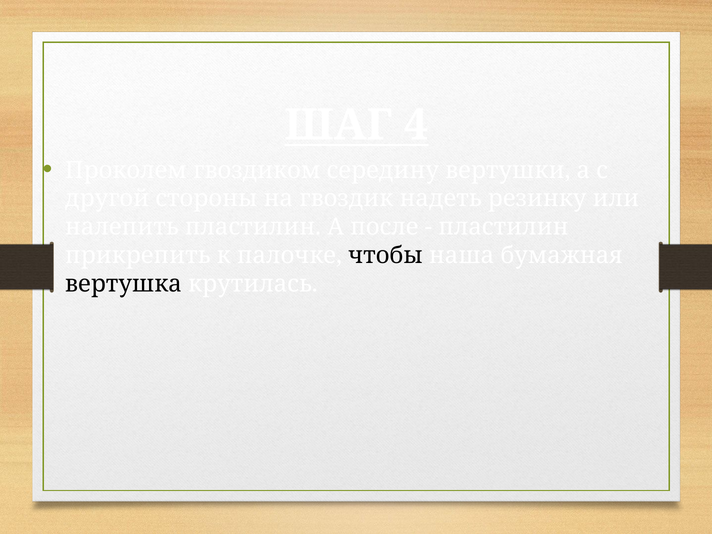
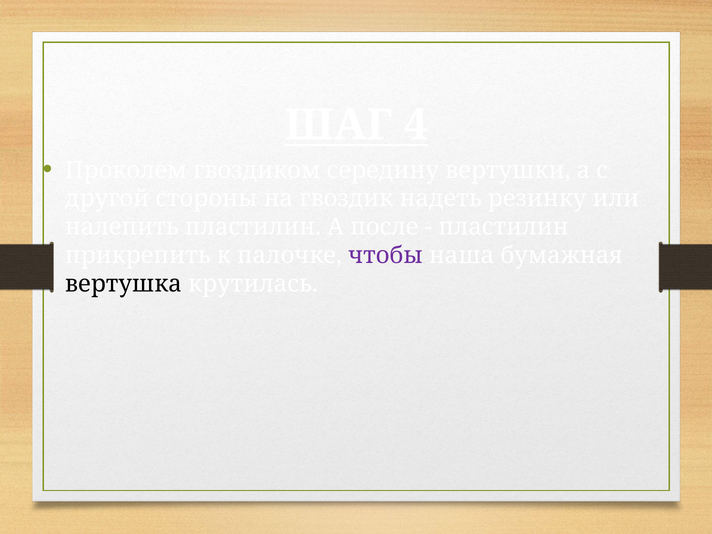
чтобы colour: black -> purple
